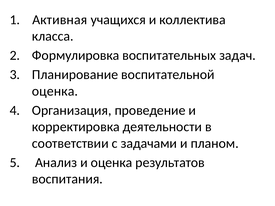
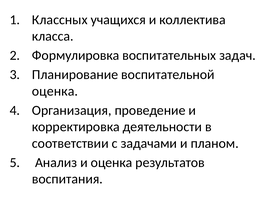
Активная: Активная -> Классных
